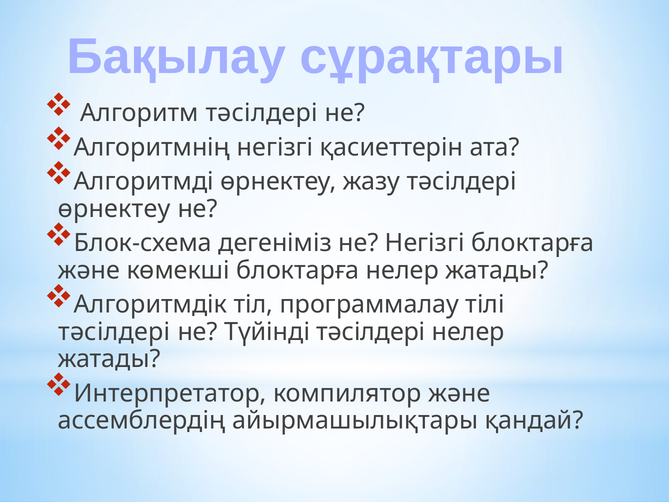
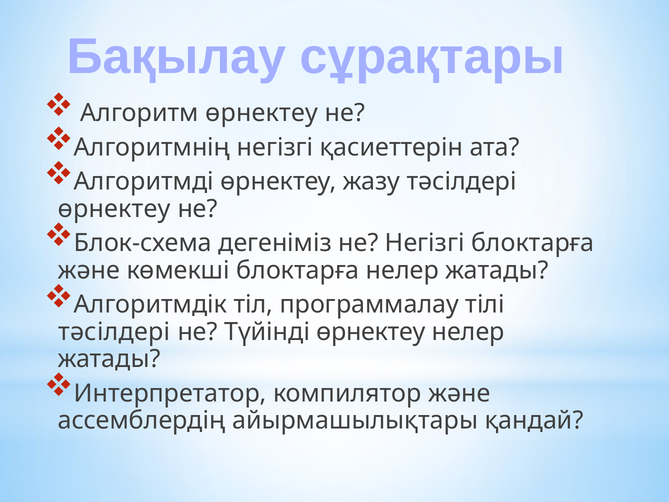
Алгоритм тәсілдері: тәсілдері -> өрнектеу
Түйінді тәсілдері: тәсілдері -> өрнектеу
